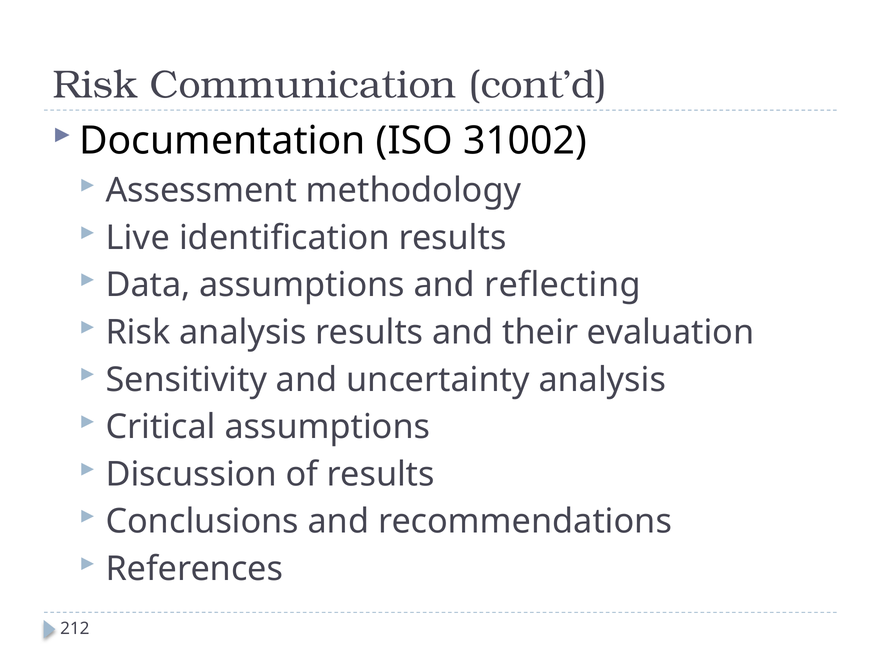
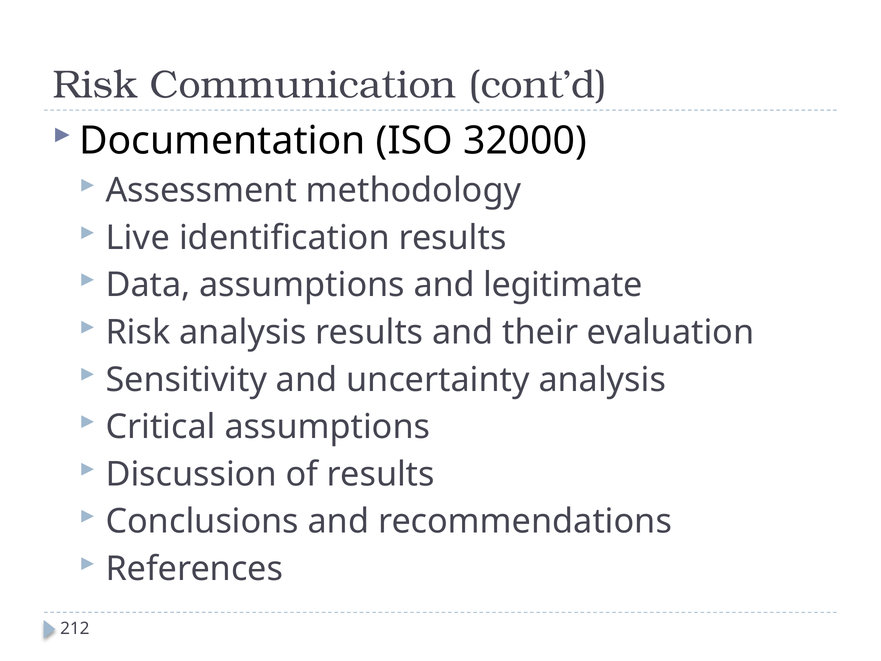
31002: 31002 -> 32000
reflecting: reflecting -> legitimate
